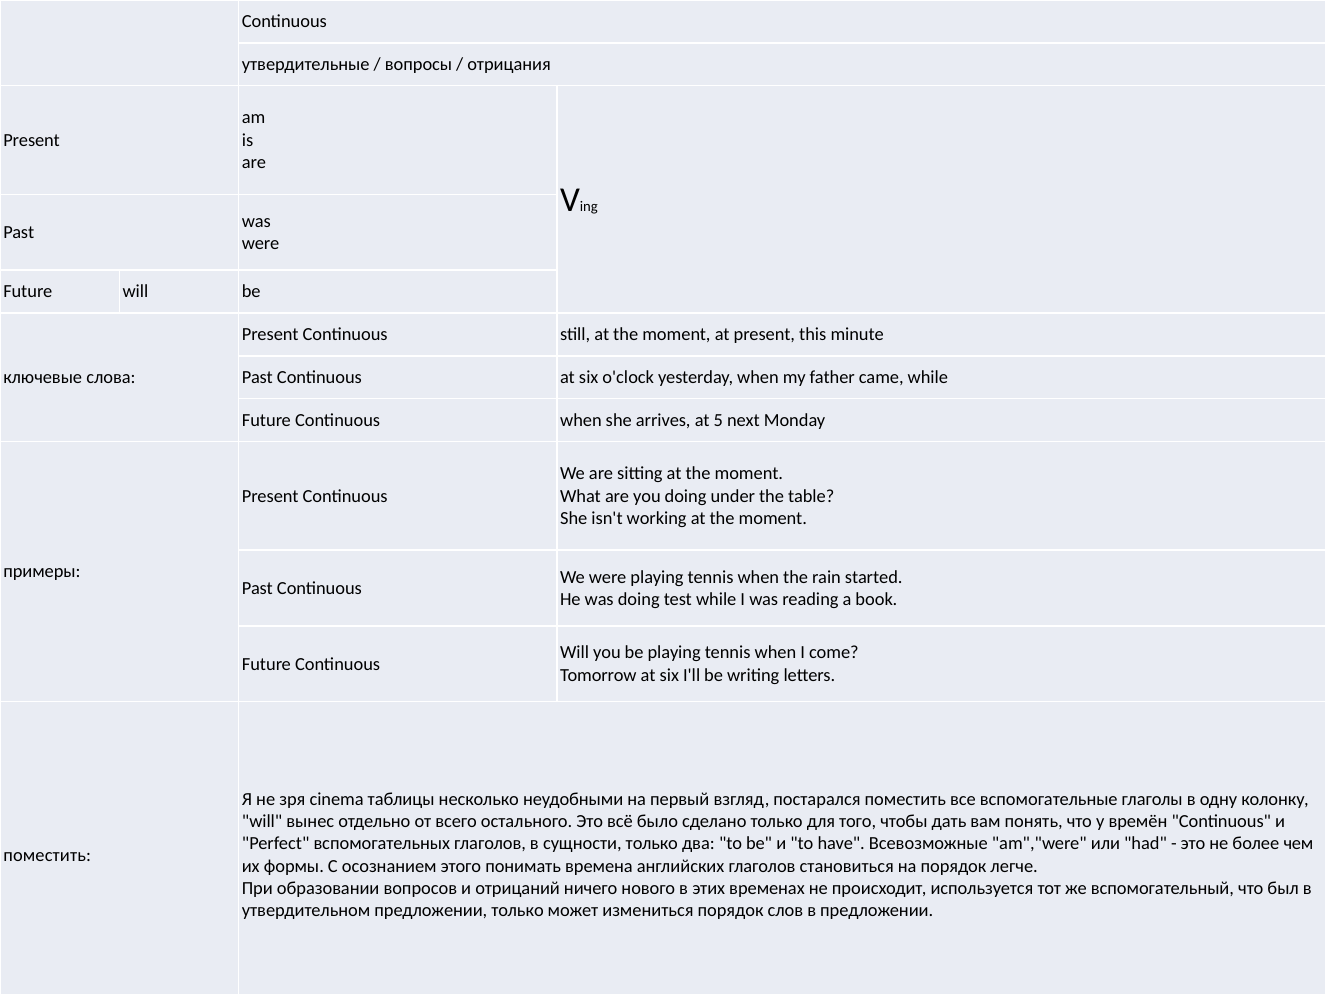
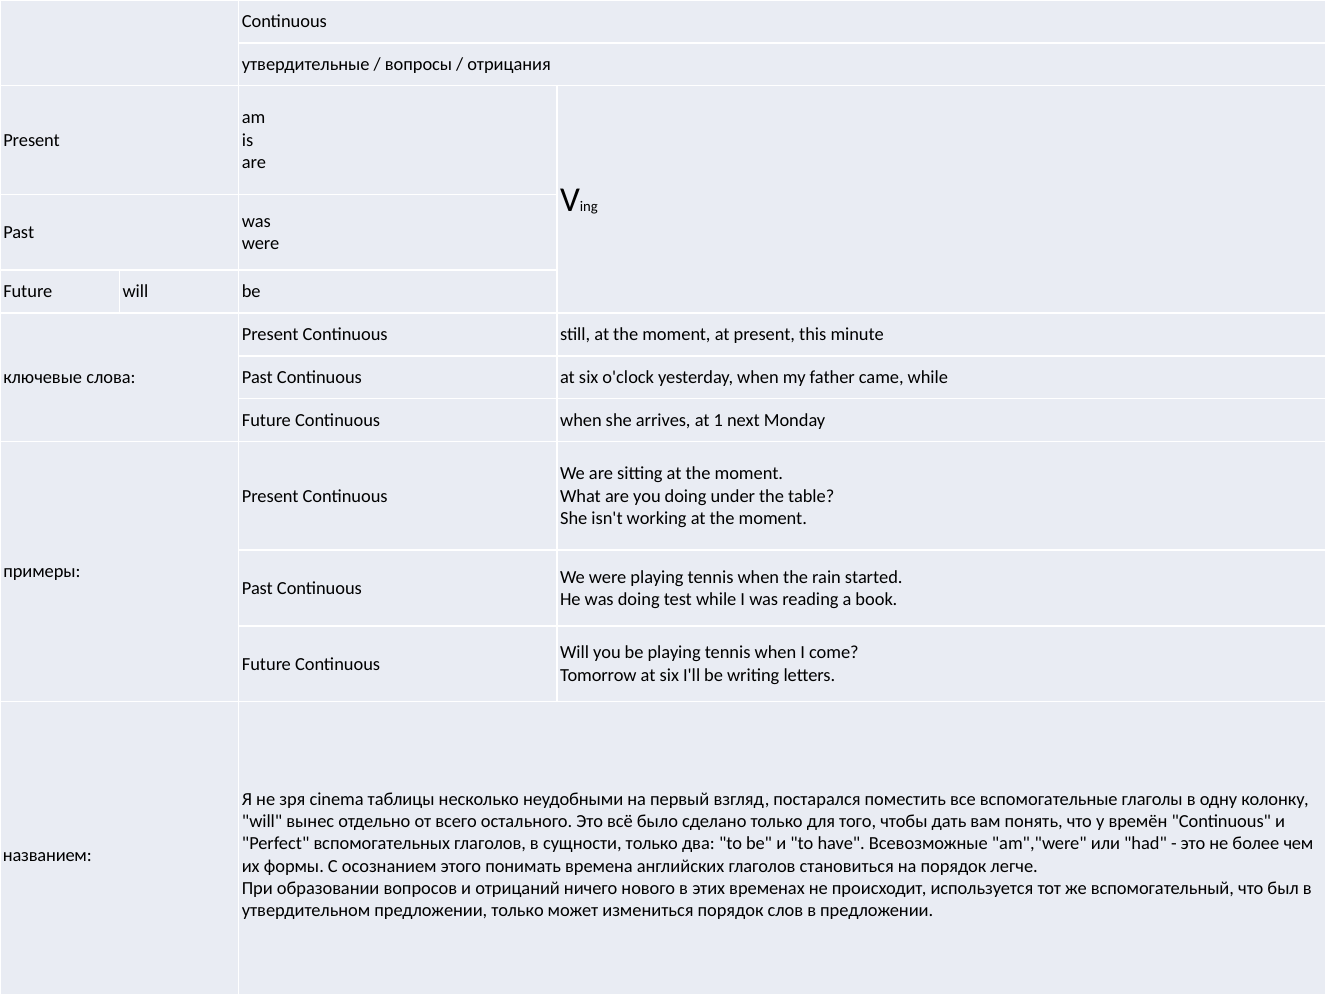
5: 5 -> 1
поместить at (47, 855): поместить -> названием
